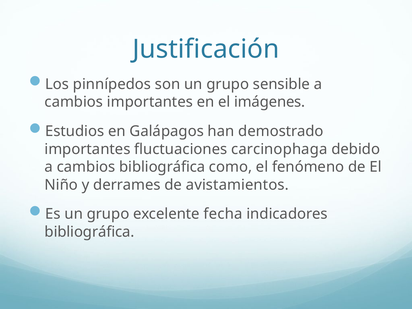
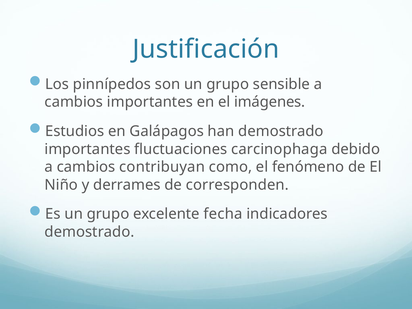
cambios bibliográfica: bibliográfica -> contribuyan
avistamientos: avistamientos -> corresponden
bibliográfica at (90, 232): bibliográfica -> demostrado
